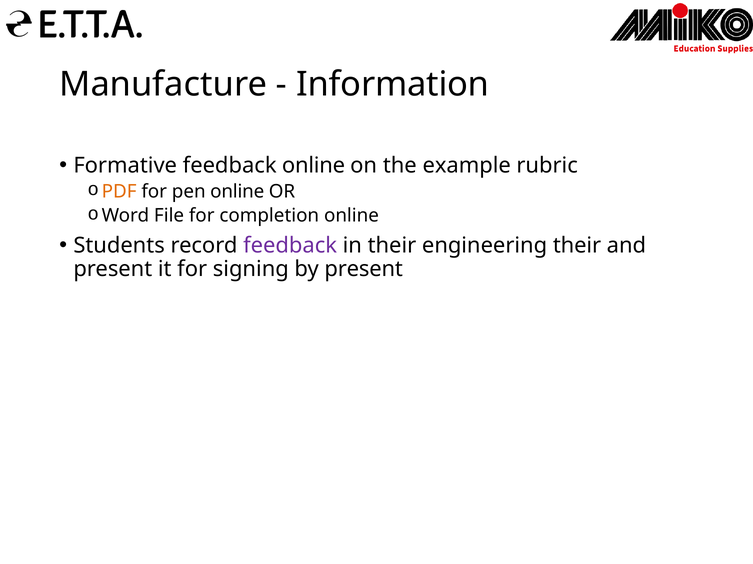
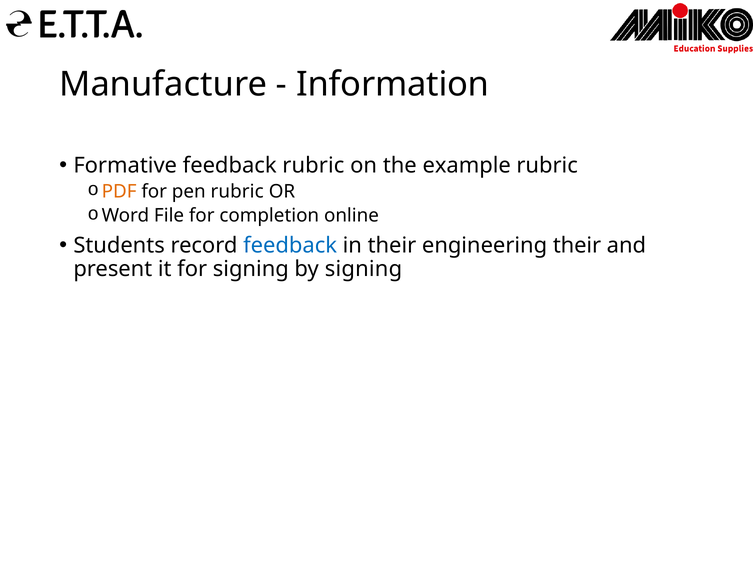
feedback online: online -> rubric
pen online: online -> rubric
feedback at (290, 246) colour: purple -> blue
by present: present -> signing
